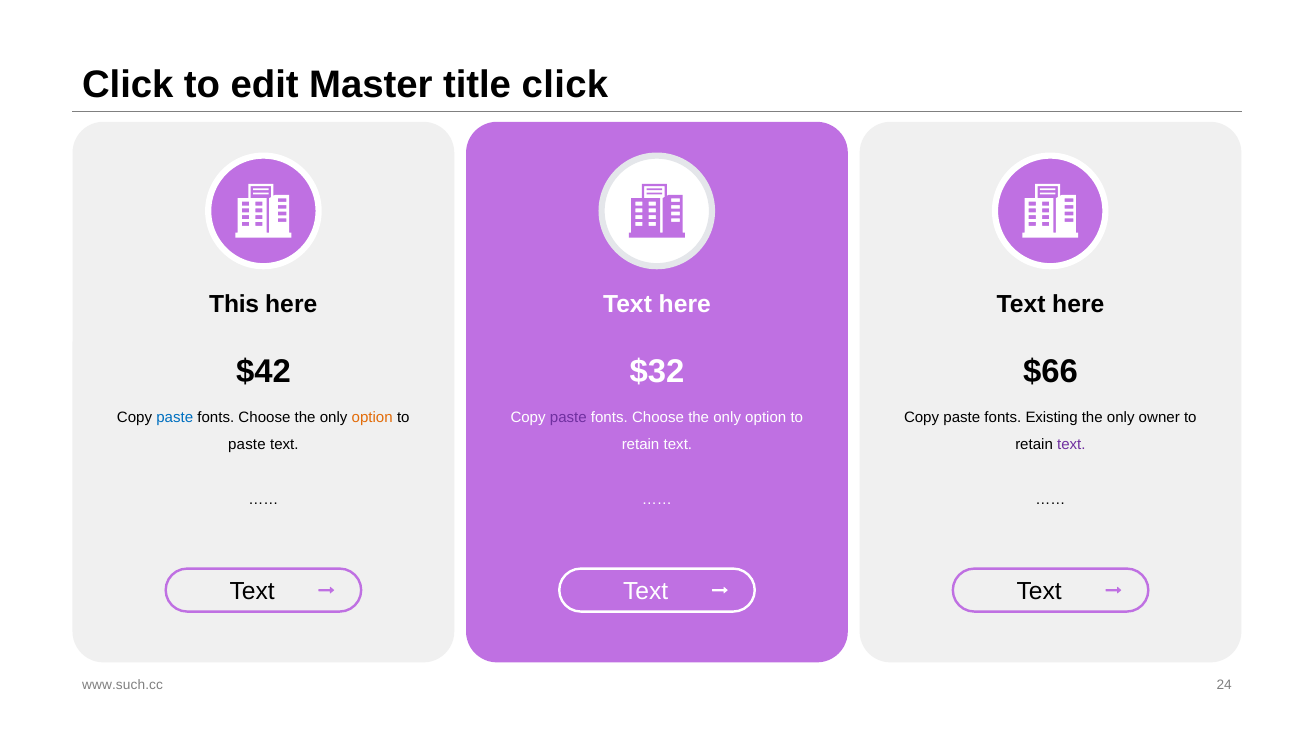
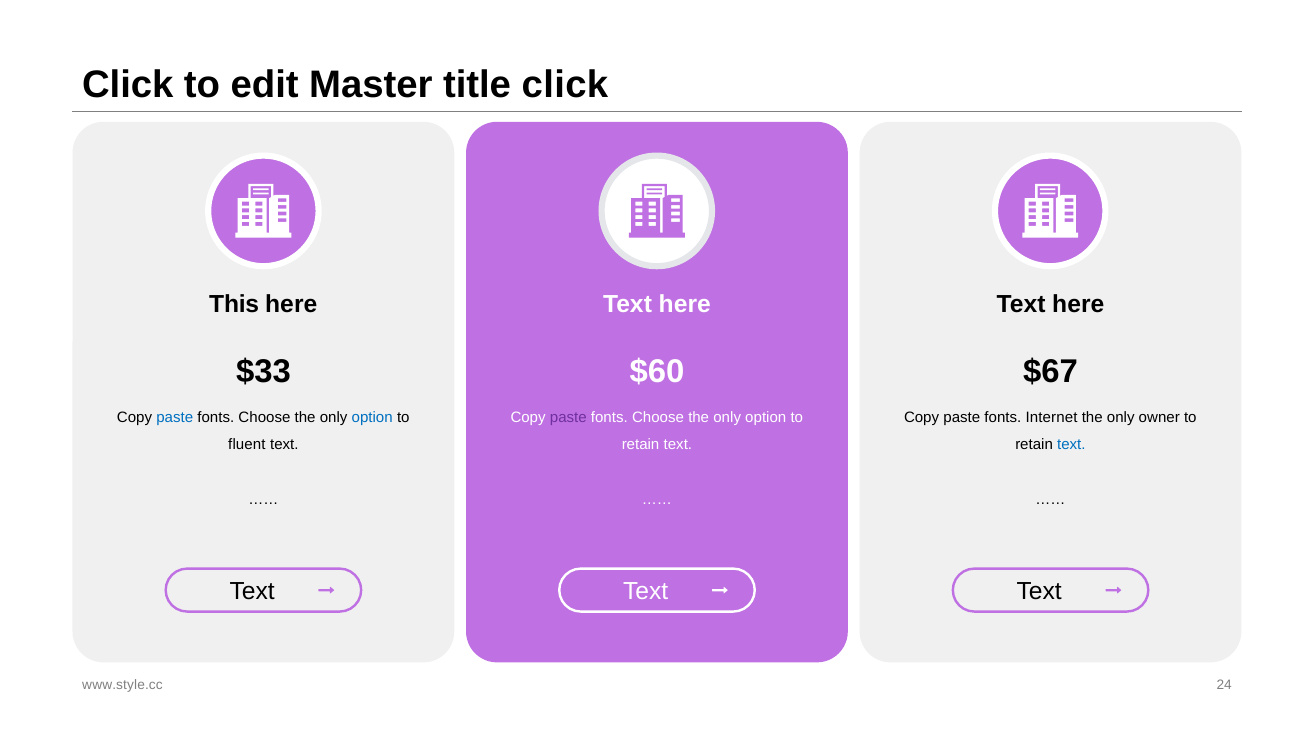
$42: $42 -> $33
$32: $32 -> $60
$66: $66 -> $67
option at (372, 418) colour: orange -> blue
Existing: Existing -> Internet
paste at (247, 445): paste -> fluent
text at (1071, 445) colour: purple -> blue
www.such.cc: www.such.cc -> www.style.cc
